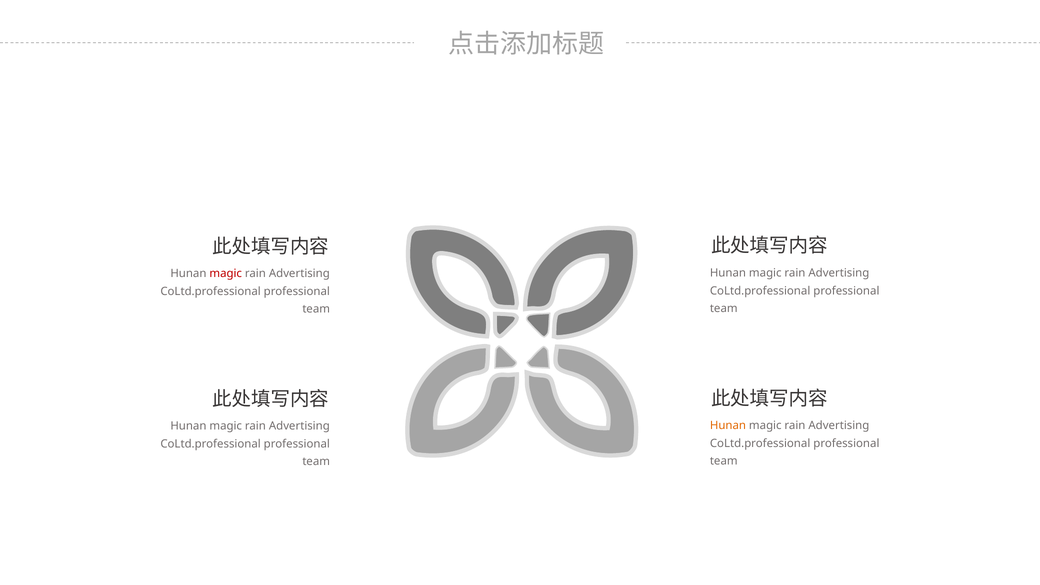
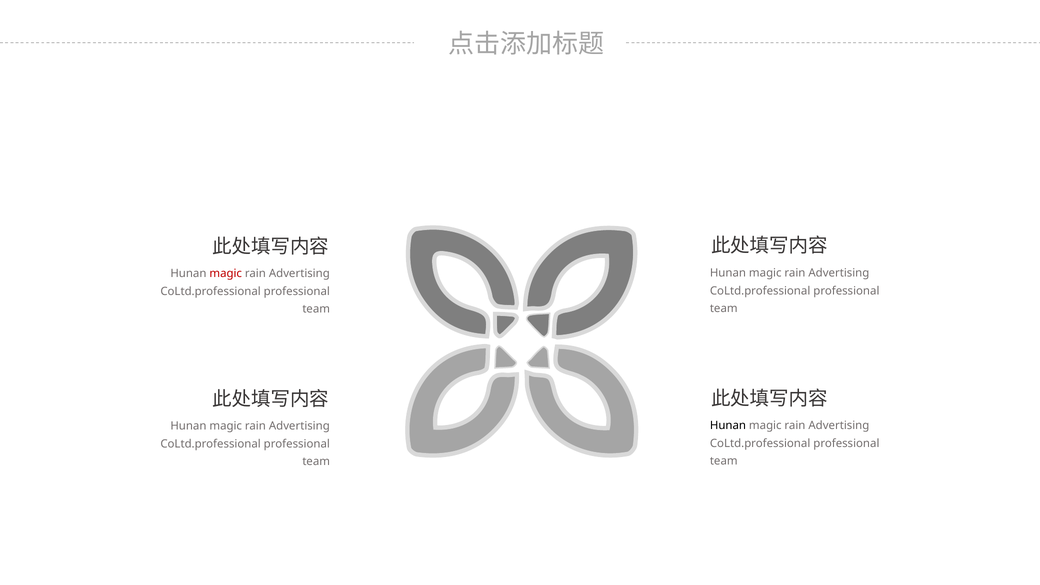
Hunan at (728, 426) colour: orange -> black
